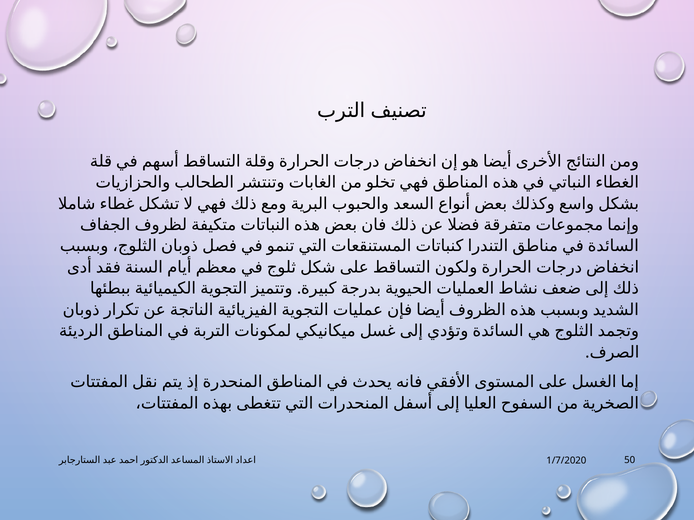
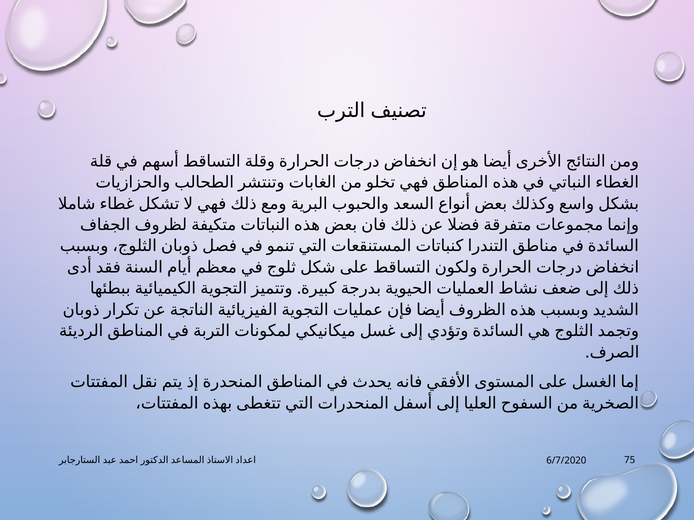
50: 50 -> 75
1/7/2020: 1/7/2020 -> 6/7/2020
